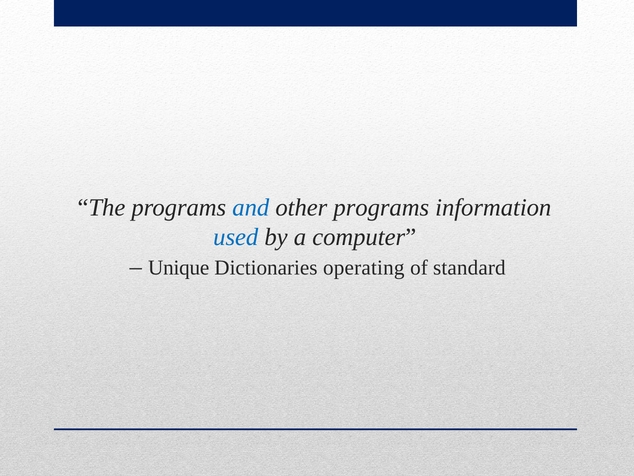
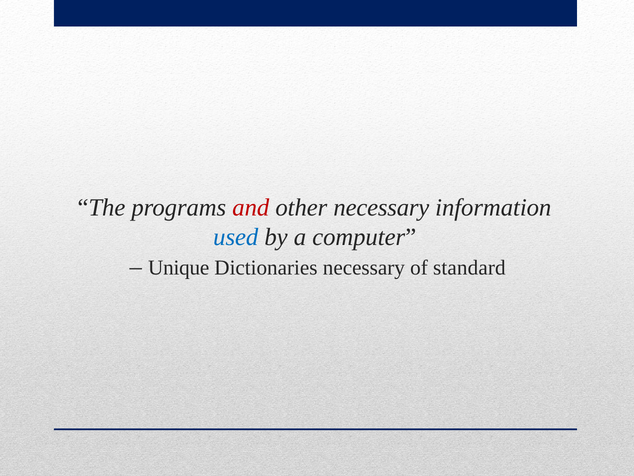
and colour: blue -> red
other programs: programs -> necessary
Dictionaries operating: operating -> necessary
